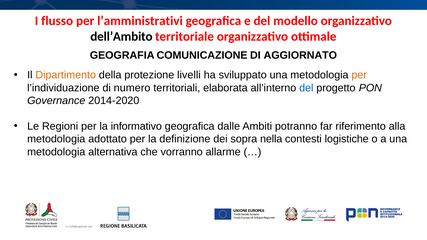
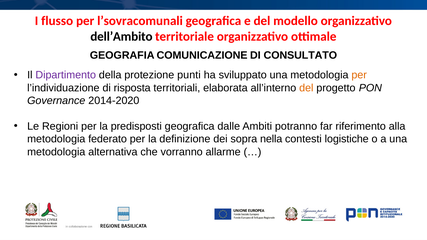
l’amministrativi: l’amministrativi -> l’sovracomunali
AGGIORNATO: AGGIORNATO -> CONSULTATO
Dipartimento colour: orange -> purple
livelli: livelli -> punti
numero: numero -> risposta
del at (306, 88) colour: blue -> orange
informativo: informativo -> predisposti
adottato: adottato -> federato
